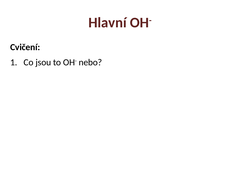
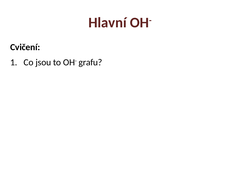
nebo: nebo -> grafu
